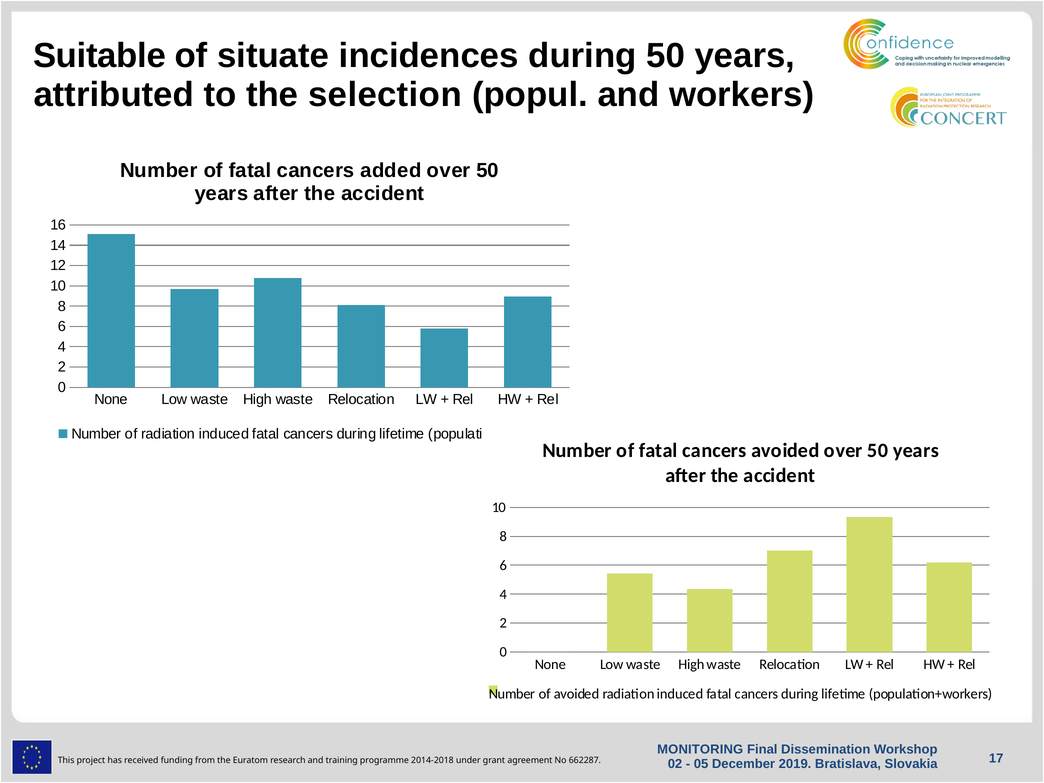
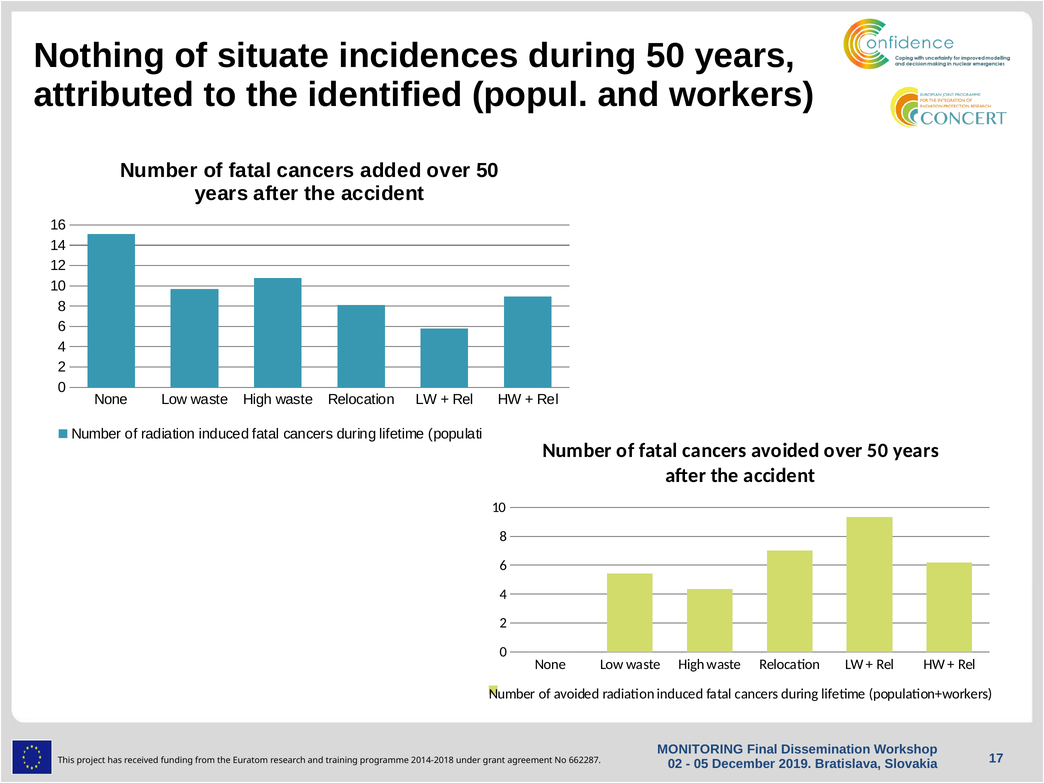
Suitable: Suitable -> Nothing
selection: selection -> identified
